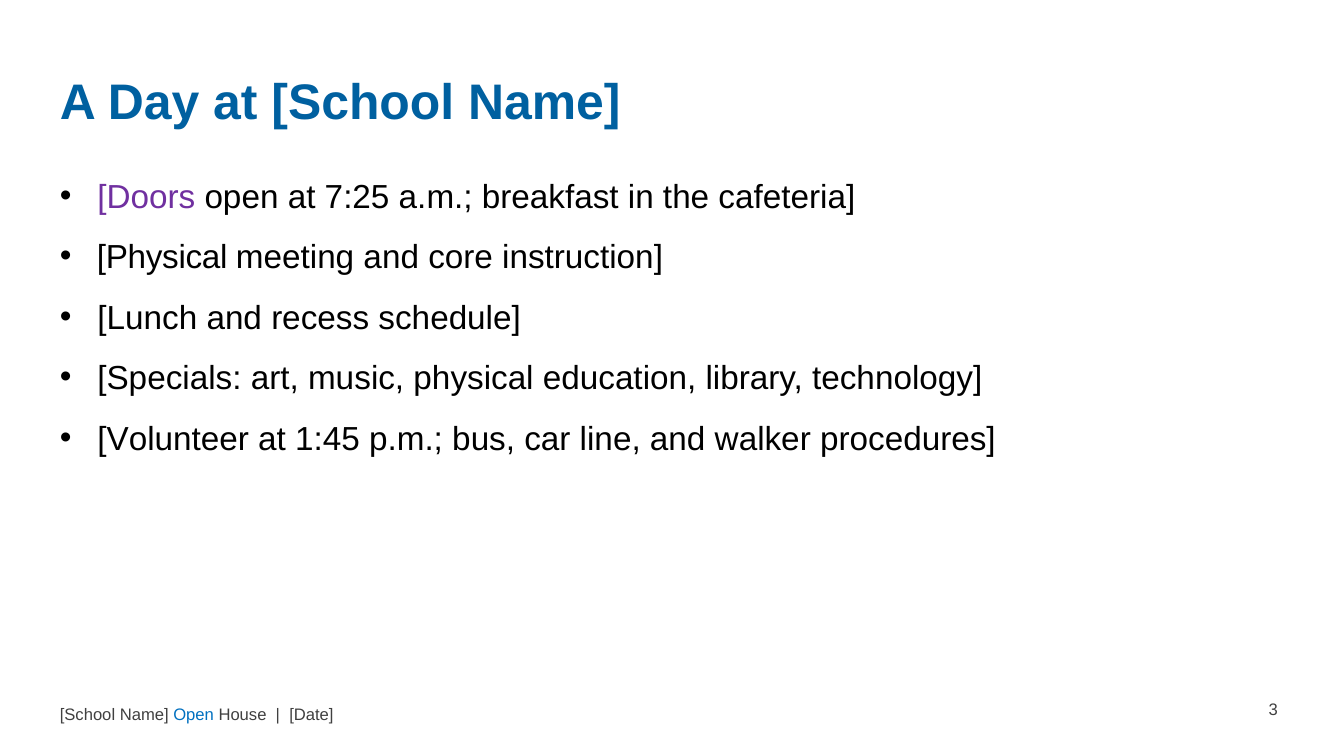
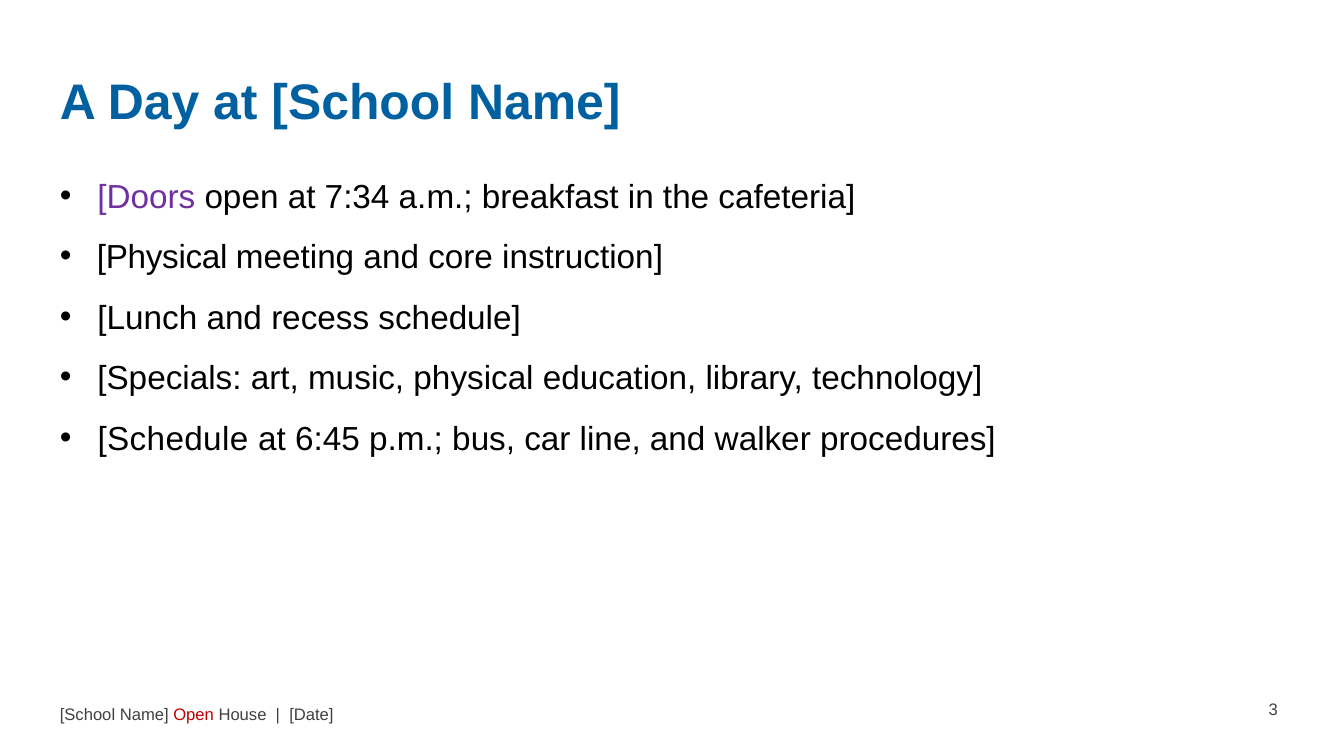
7:25: 7:25 -> 7:34
Volunteer at (173, 439): Volunteer -> Schedule
1:45: 1:45 -> 6:45
Open at (194, 715) colour: blue -> red
